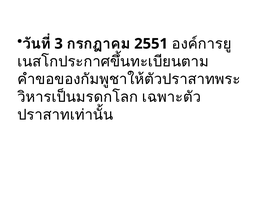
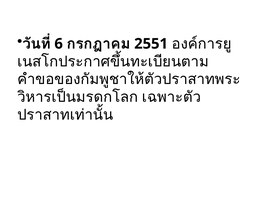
3: 3 -> 6
